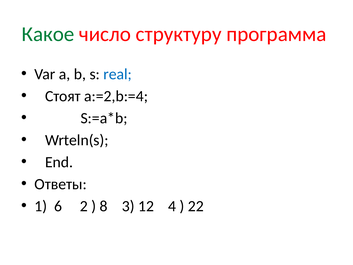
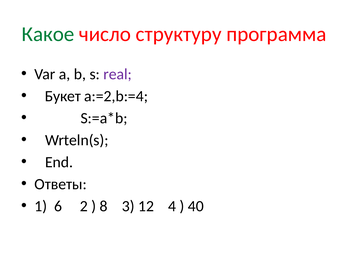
real colour: blue -> purple
Стоят: Стоят -> Букет
22: 22 -> 40
